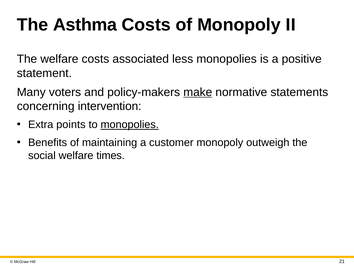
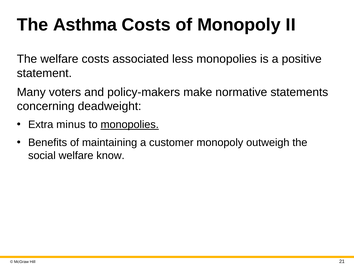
make underline: present -> none
intervention: intervention -> deadweight
points: points -> minus
times: times -> know
